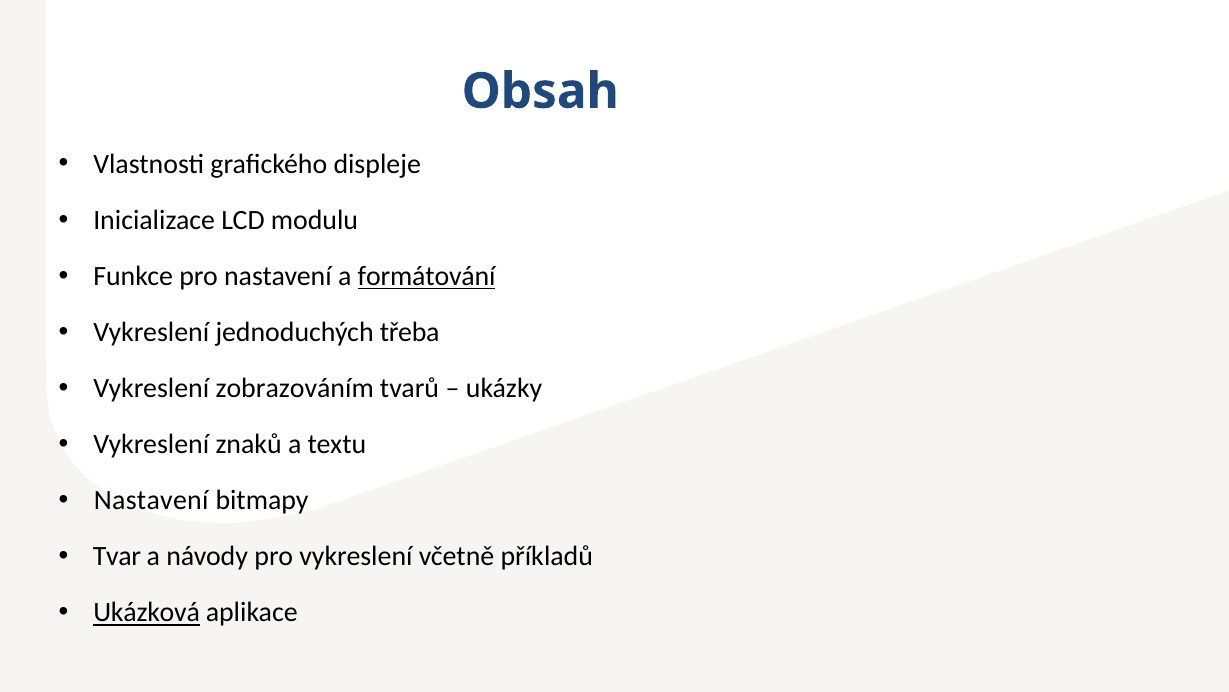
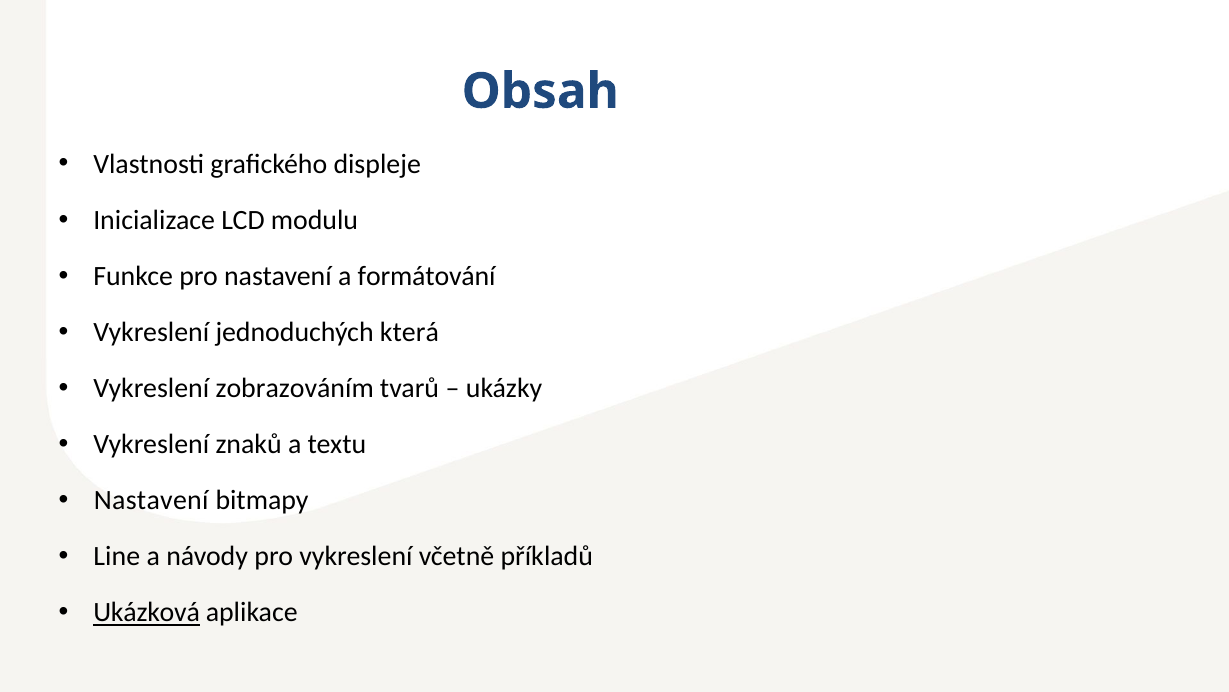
formátování underline: present -> none
třeba: třeba -> která
Tvar: Tvar -> Line
